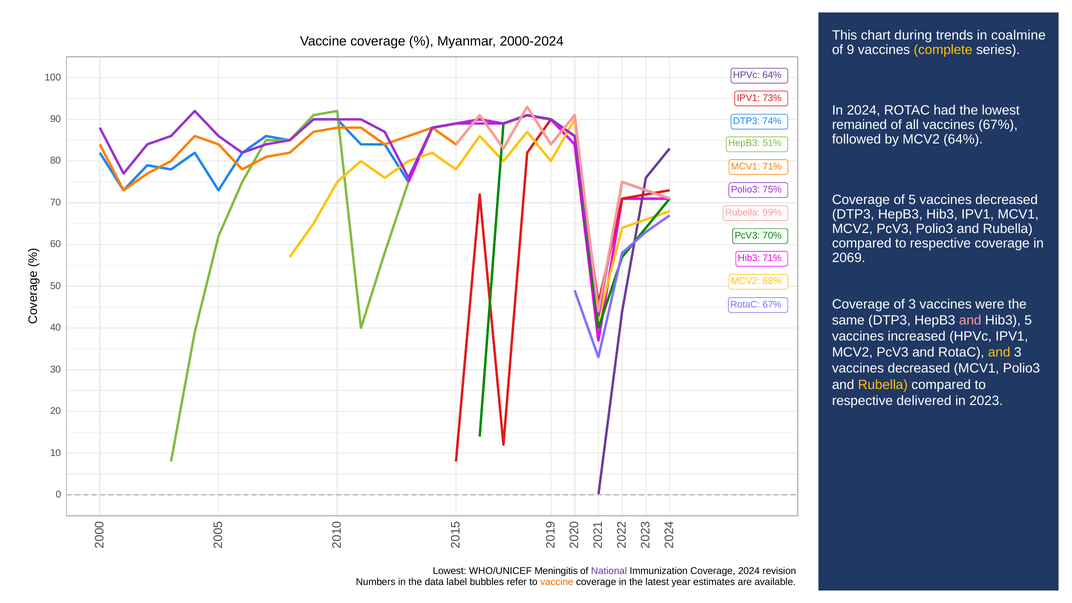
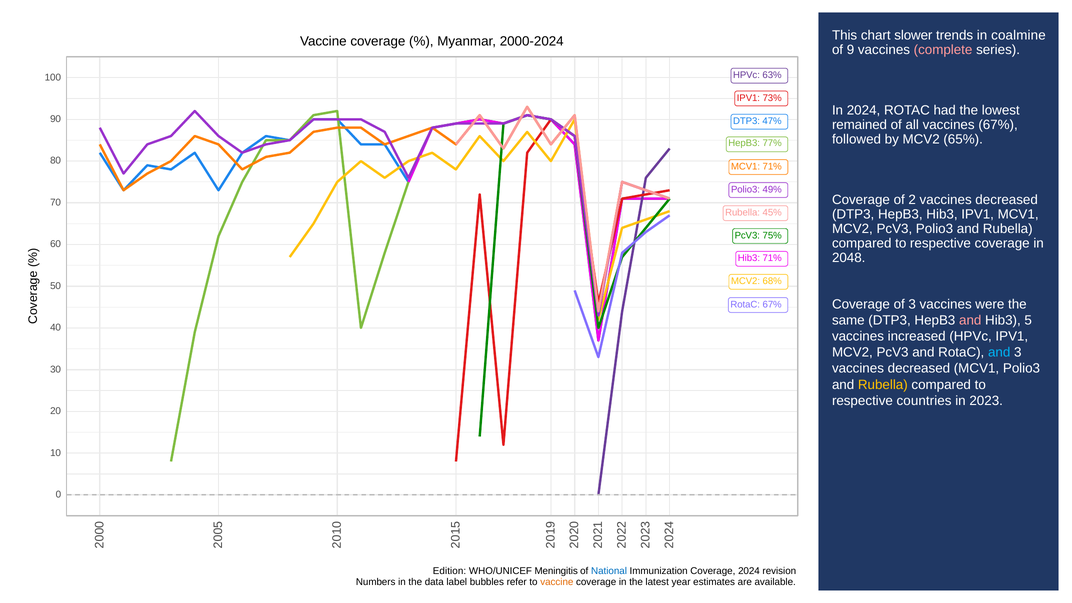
during: during -> slower
complete colour: yellow -> pink
HPVc 64%: 64% -> 63%
74%: 74% -> 47%
MCV2 64%: 64% -> 65%
51%: 51% -> 77%
75%: 75% -> 49%
of 5: 5 -> 2
99%: 99% -> 45%
70%: 70% -> 75%
2069: 2069 -> 2048
and at (999, 352) colour: yellow -> light blue
delivered: delivered -> countries
Lowest at (450, 571): Lowest -> Edition
National colour: purple -> blue
